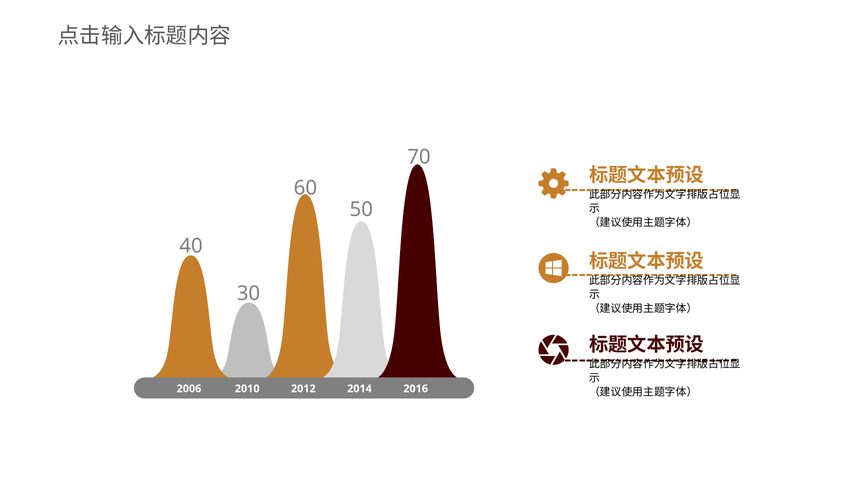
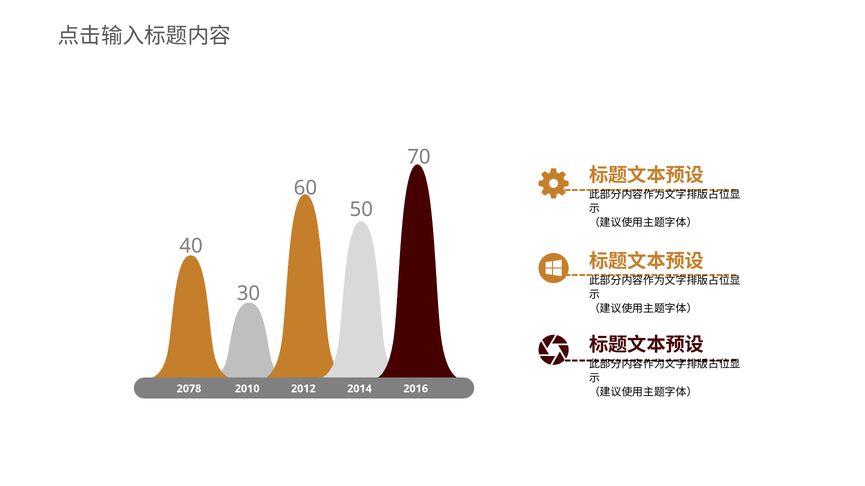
2006: 2006 -> 2078
